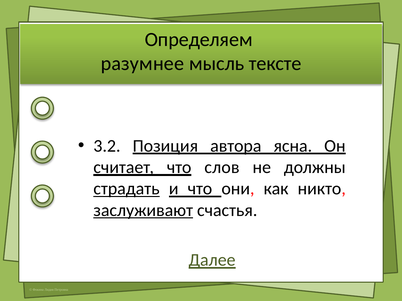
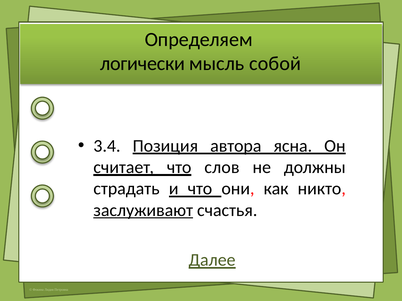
разумнее: разумнее -> логически
тексте: тексте -> собой
3.2: 3.2 -> 3.4
страдать underline: present -> none
